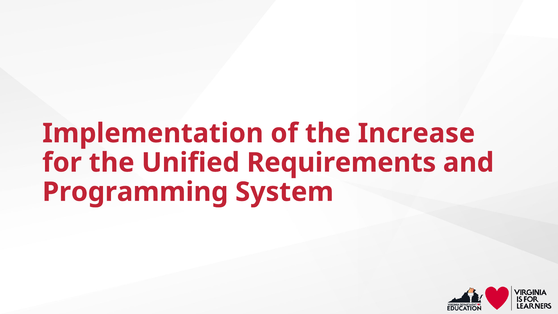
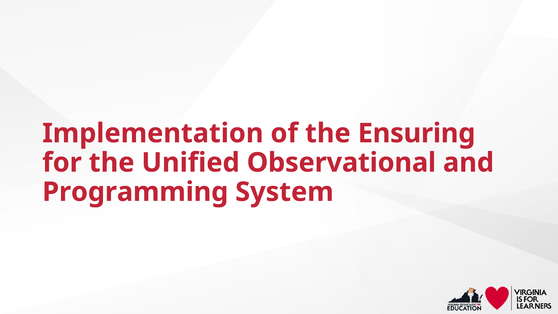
Increase: Increase -> Ensuring
Requirements: Requirements -> Observational
